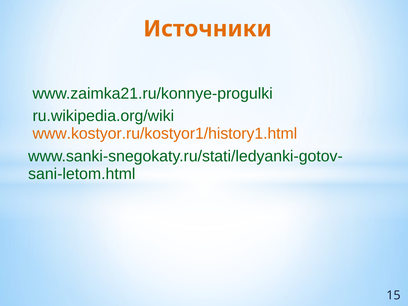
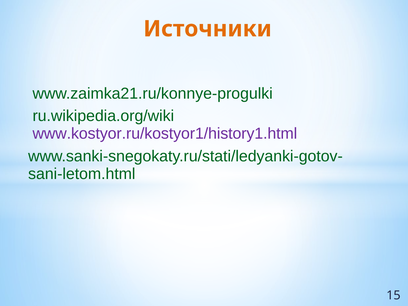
www.kostyor.ru/kostyor1/history1.html colour: orange -> purple
